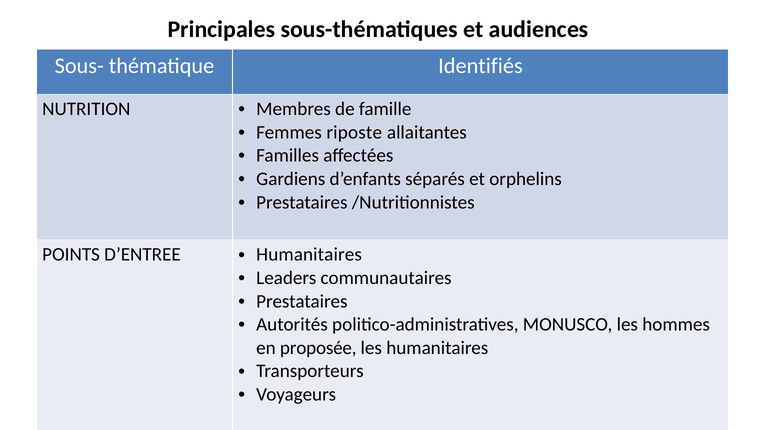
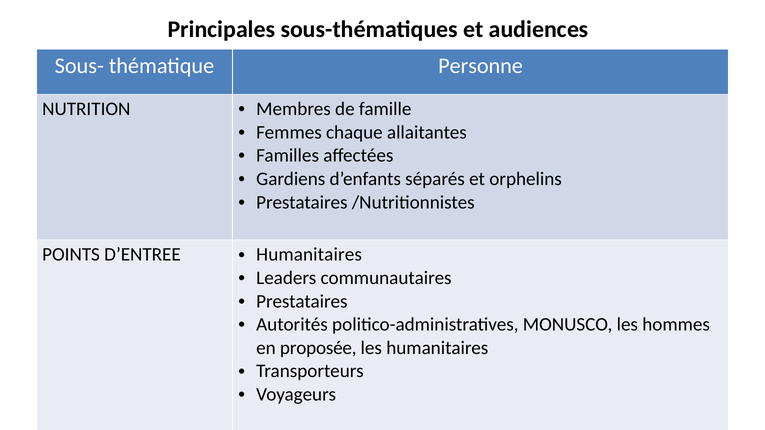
Identifiés: Identifiés -> Personne
riposte: riposte -> chaque
